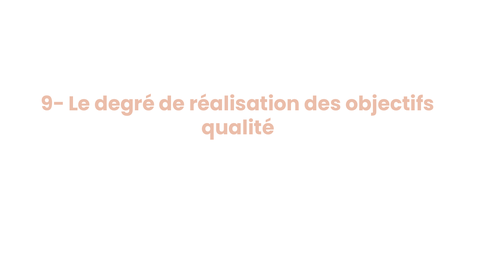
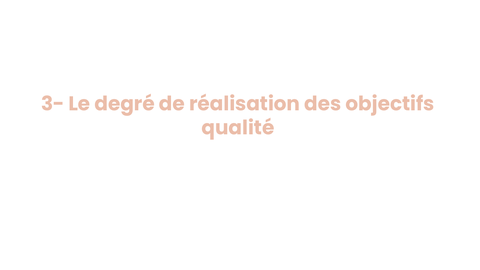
9-: 9- -> 3-
